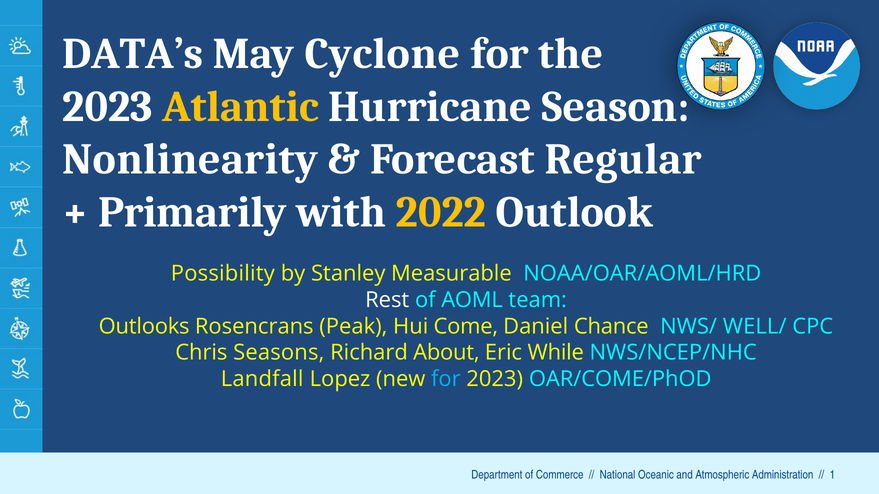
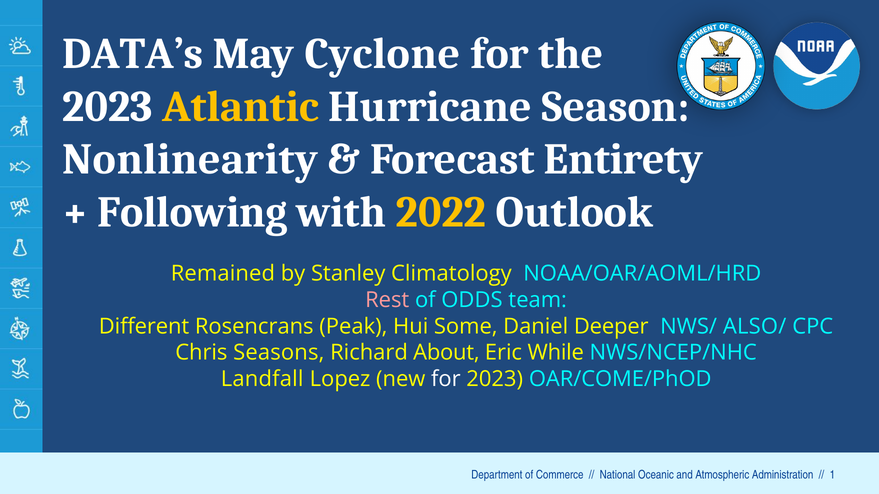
Regular: Regular -> Entirety
Primarily: Primarily -> Following
Possibility: Possibility -> Remained
Measurable: Measurable -> Climatology
Rest colour: white -> pink
AOML: AOML -> ODDS
Outlooks: Outlooks -> Different
Come: Come -> Some
Chance: Chance -> Deeper
WELL/: WELL/ -> ALSO/
for at (446, 379) colour: light blue -> white
